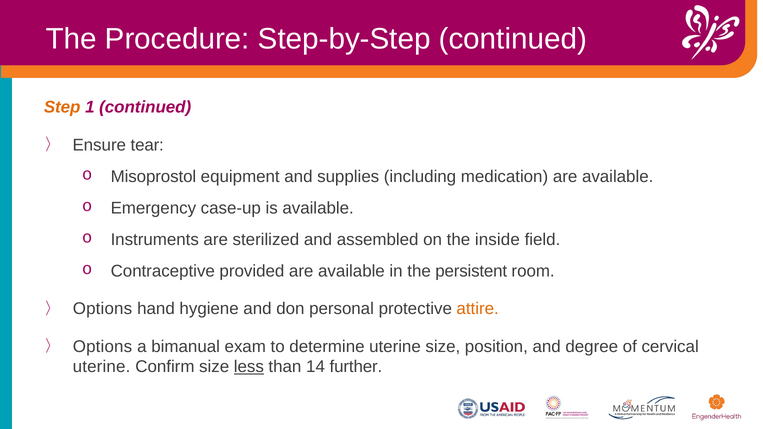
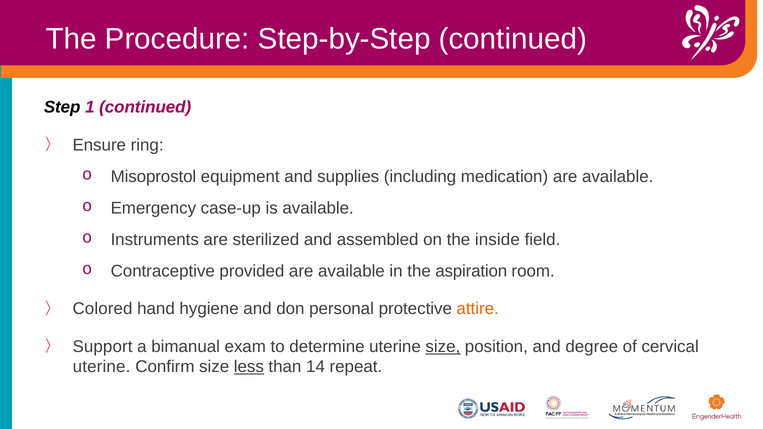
Step colour: orange -> black
tear: tear -> ring
persistent: persistent -> aspiration
Options at (102, 309): Options -> Colored
Options at (102, 347): Options -> Support
size at (443, 347) underline: none -> present
further: further -> repeat
